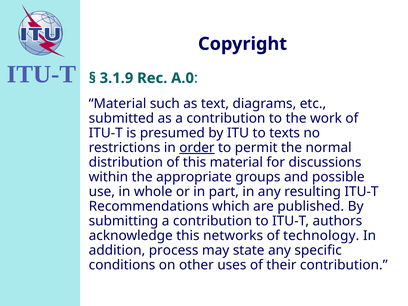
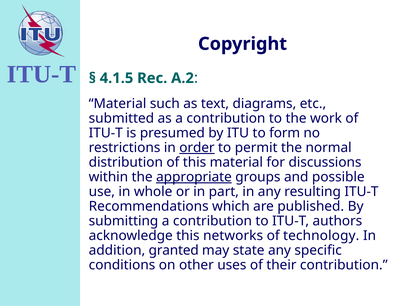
3.1.9: 3.1.9 -> 4.1.5
A.0: A.0 -> A.2
texts: texts -> form
appropriate underline: none -> present
process: process -> granted
